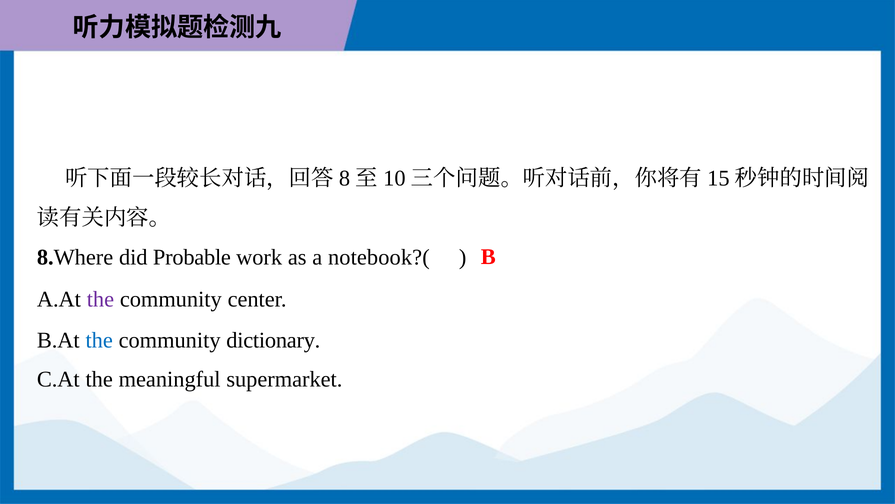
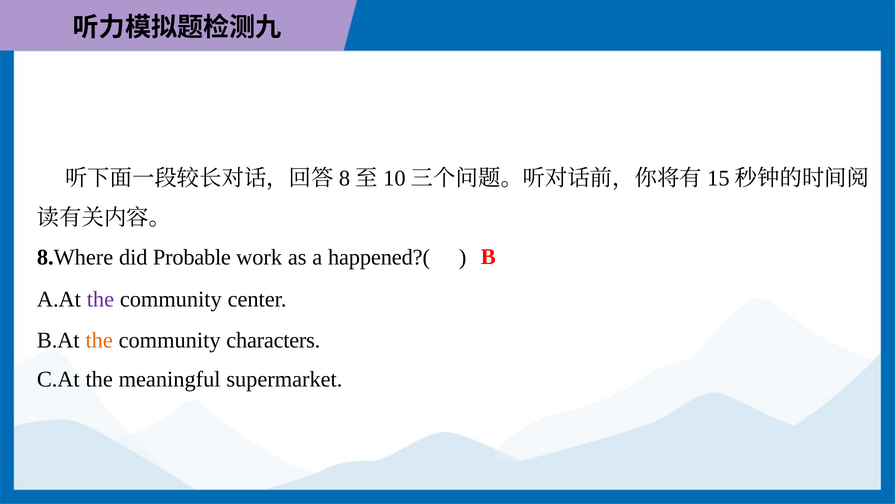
notebook?(: notebook?( -> happened?(
the at (99, 340) colour: blue -> orange
dictionary: dictionary -> characters
